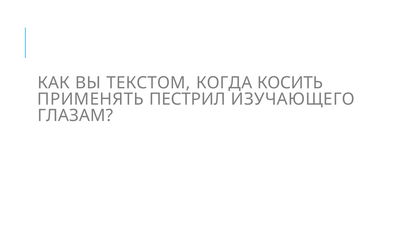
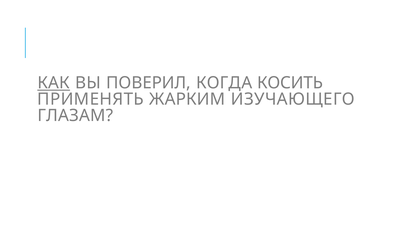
КАК underline: none -> present
ТЕКСТОМ: ТЕКСТОМ -> ПОВЕРИЛ
ПЕСТРИЛ: ПЕСТРИЛ -> ЖАРКИМ
